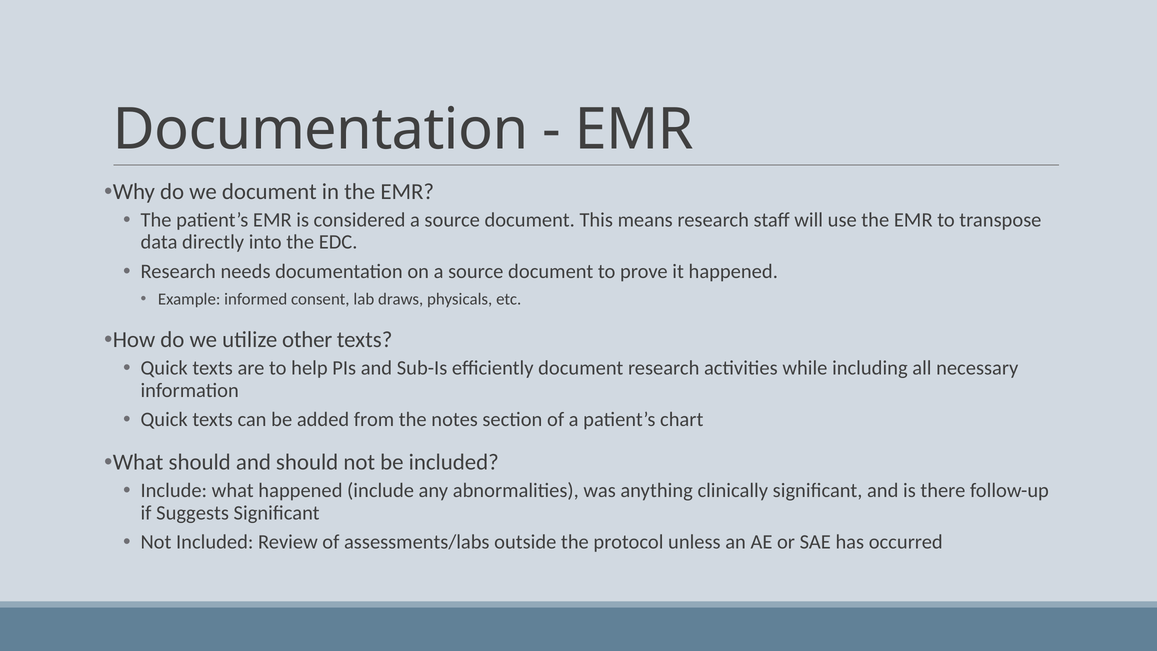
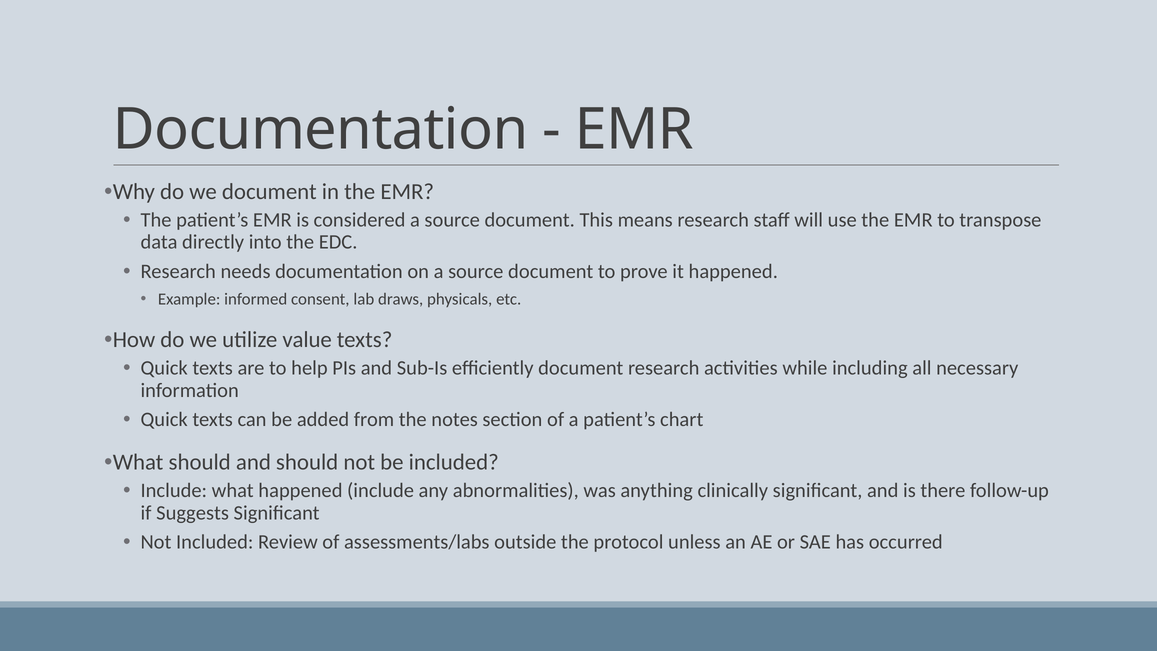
other: other -> value
